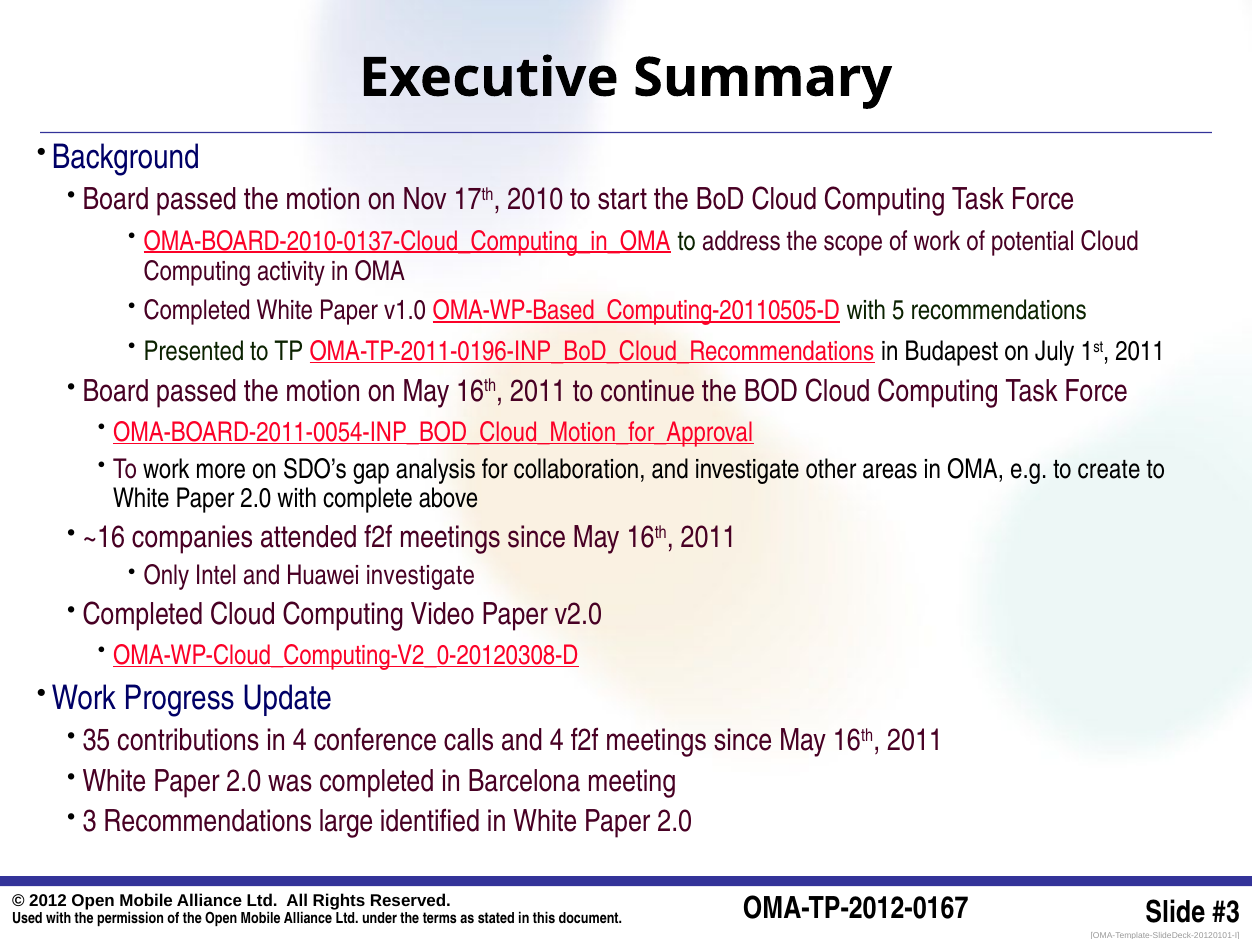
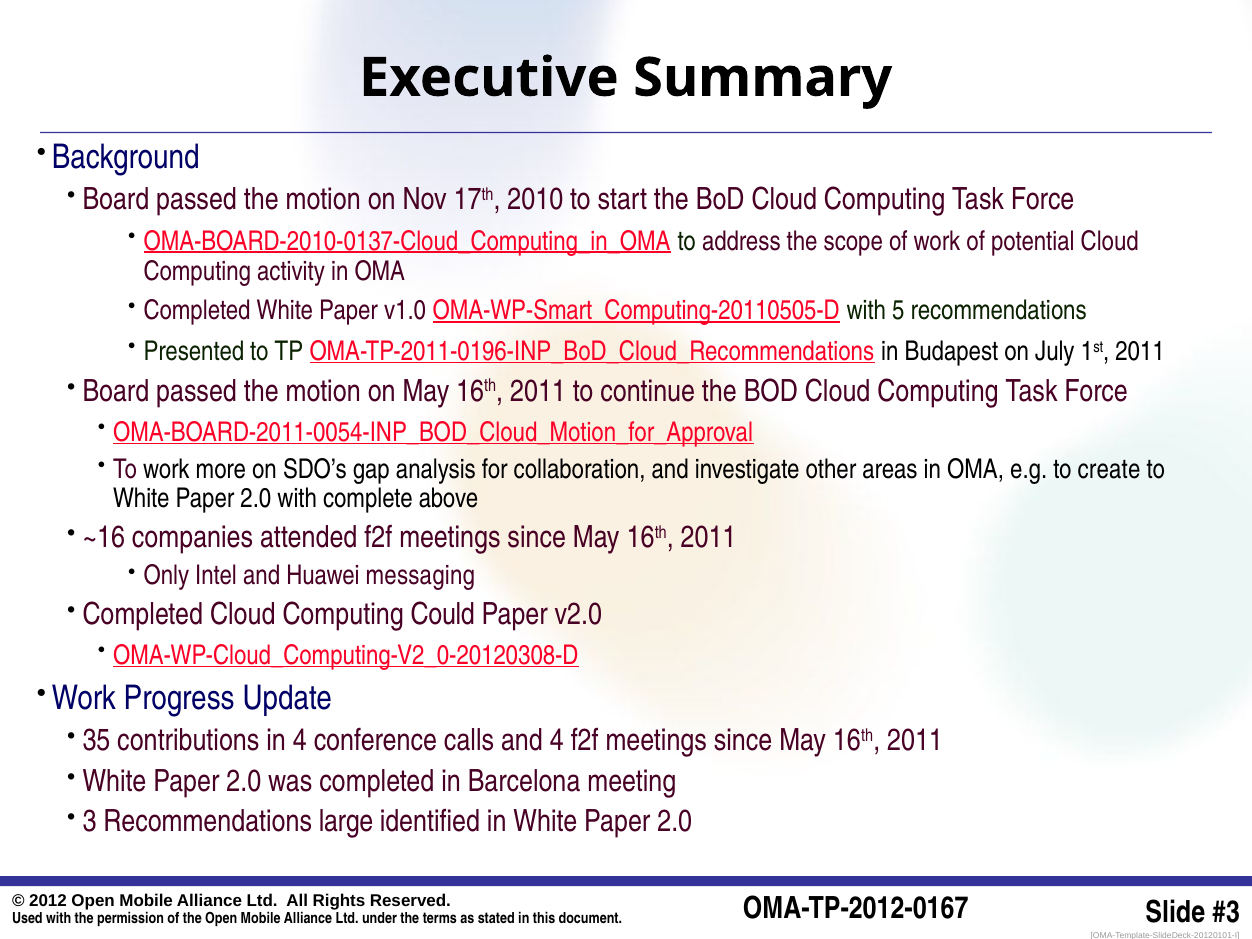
OMA-WP-Based_Computing-20110505-D: OMA-WP-Based_Computing-20110505-D -> OMA-WP-Smart_Computing-20110505-D
Huawei investigate: investigate -> messaging
Video: Video -> Could
